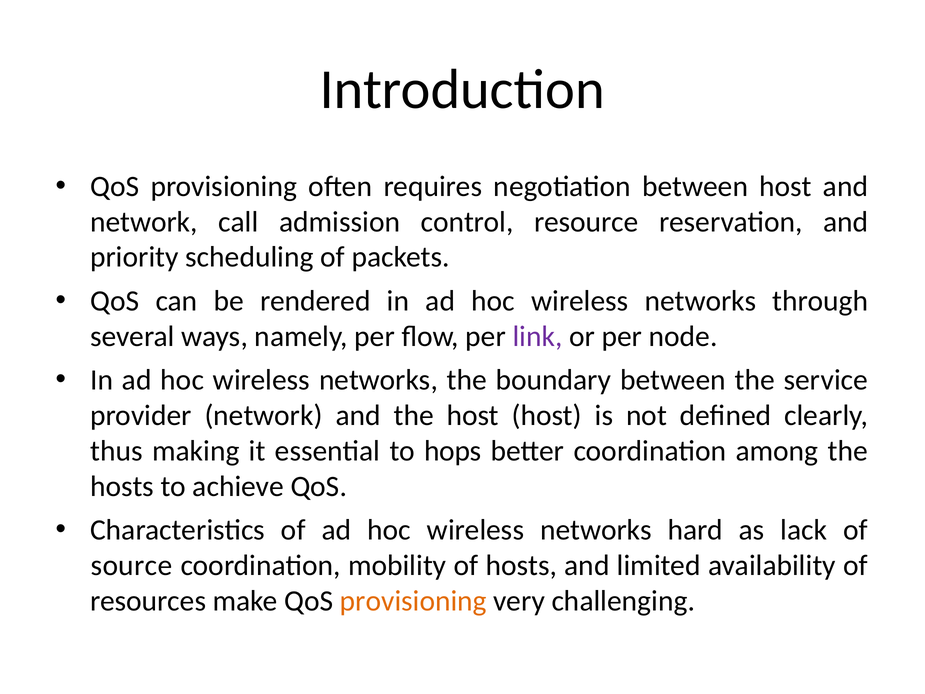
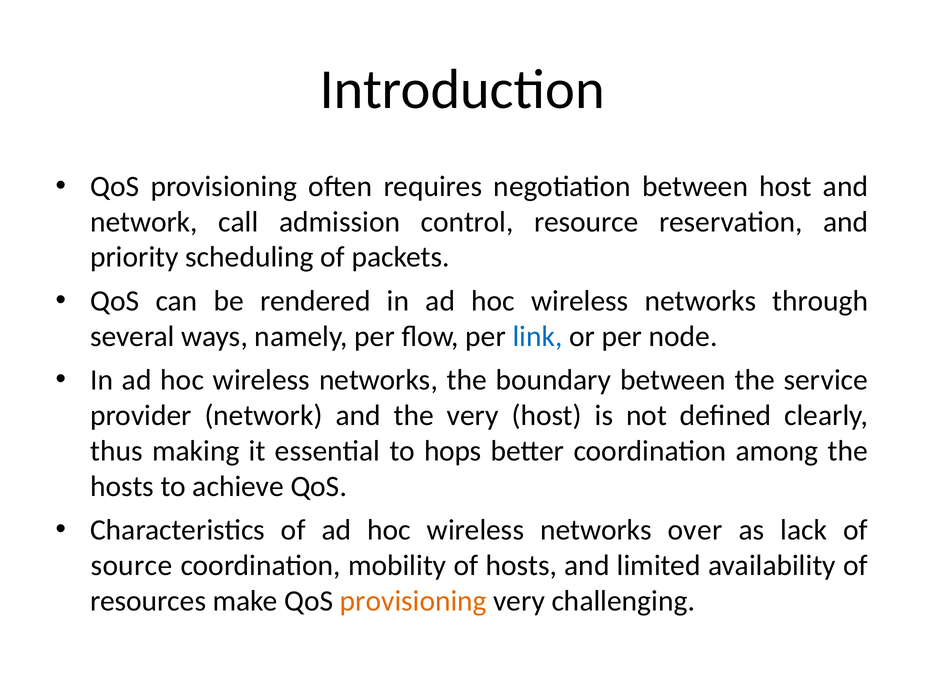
link colour: purple -> blue
the host: host -> very
hard: hard -> over
